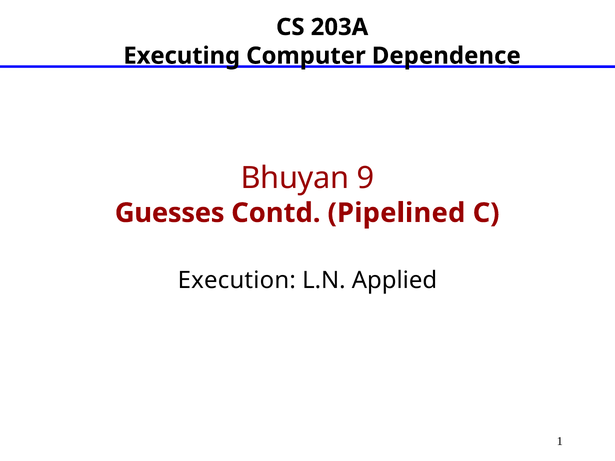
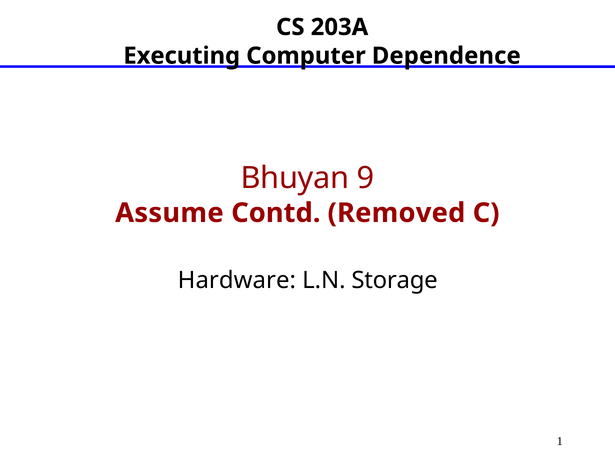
Guesses: Guesses -> Assume
Pipelined: Pipelined -> Removed
Execution: Execution -> Hardware
Applied: Applied -> Storage
